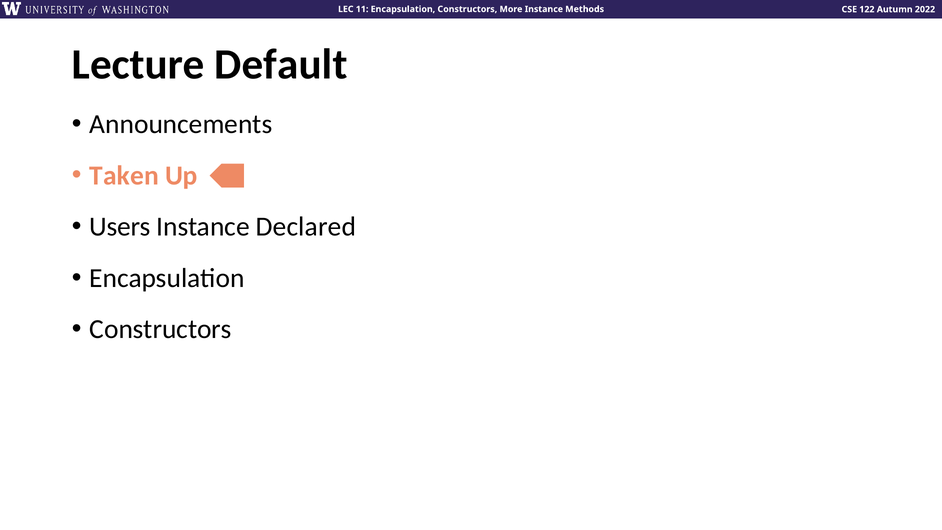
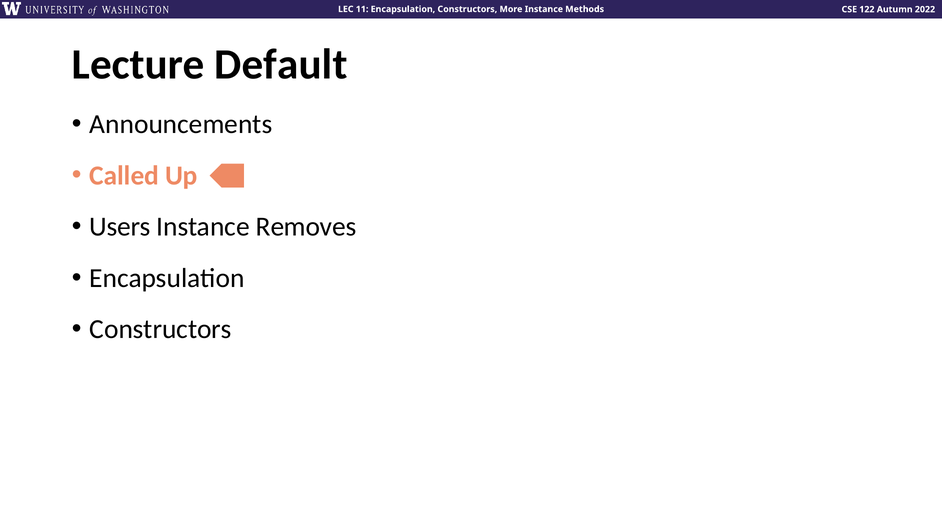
Taken: Taken -> Called
Declared: Declared -> Removes
